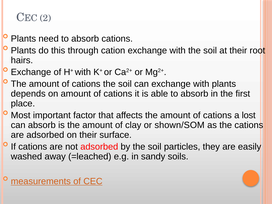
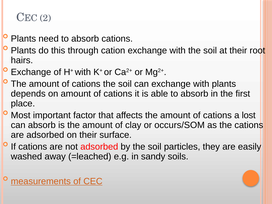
shown/SOM: shown/SOM -> occurs/SOM
